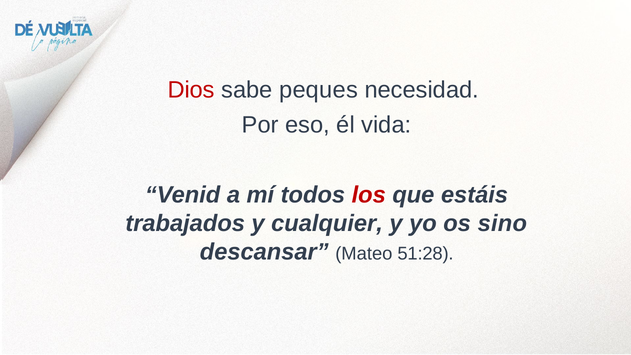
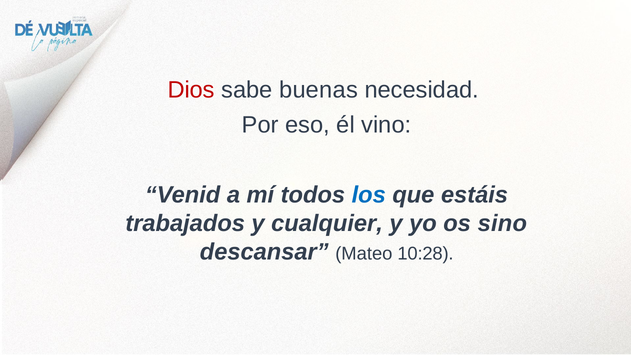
peques: peques -> buenas
vida: vida -> vino
los colour: red -> blue
51:28: 51:28 -> 10:28
